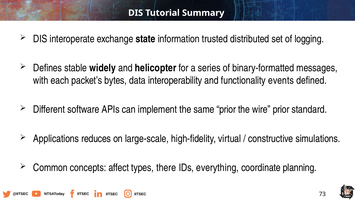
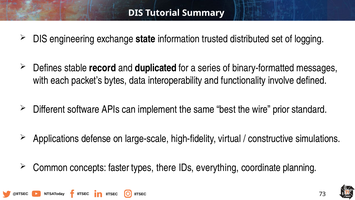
interoperate: interoperate -> engineering
widely: widely -> record
helicopter: helicopter -> duplicated
events: events -> involve
same prior: prior -> best
reduces: reduces -> defense
affect: affect -> faster
